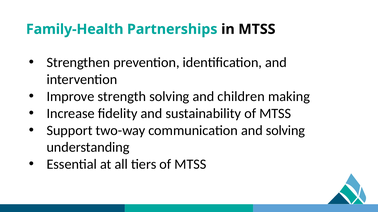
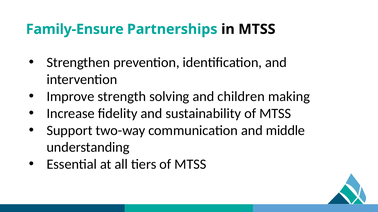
Family-Health: Family-Health -> Family-Ensure
and solving: solving -> middle
